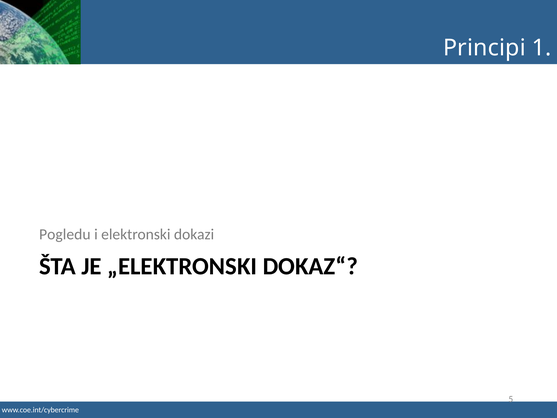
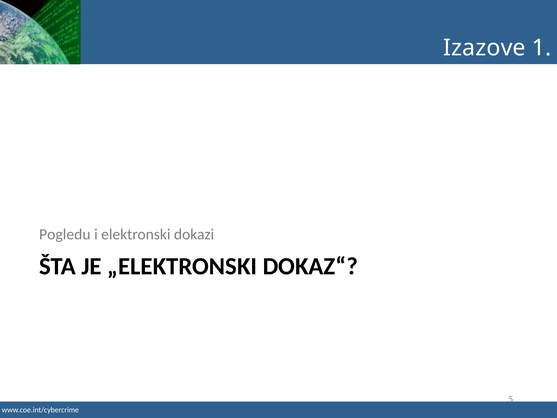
Principi: Principi -> Izazove
